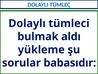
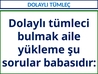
aldı: aldı -> aile
